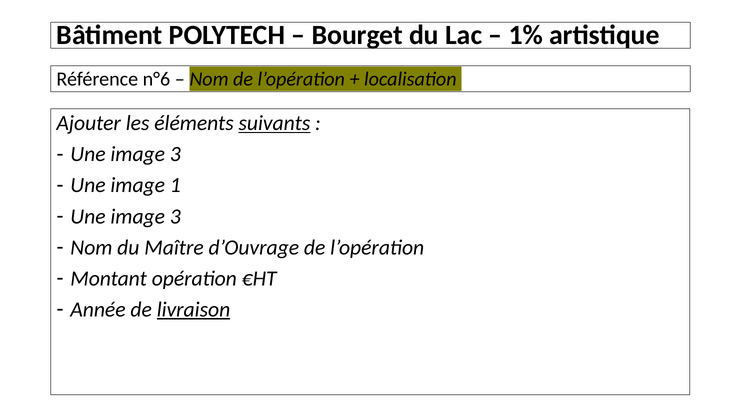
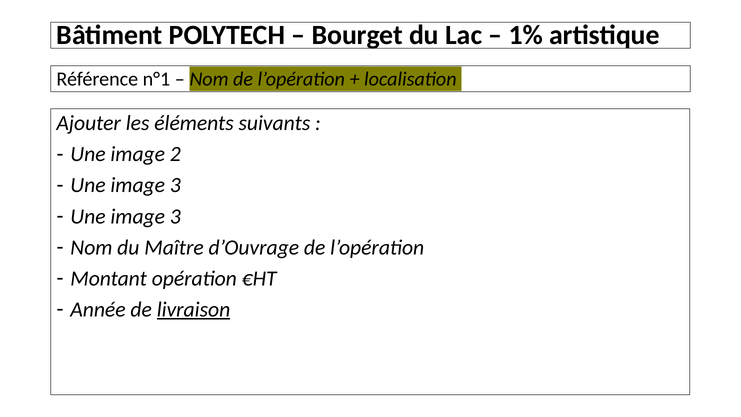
n°6: n°6 -> n°1
suivants underline: present -> none
3 at (175, 154): 3 -> 2
1 at (175, 185): 1 -> 3
